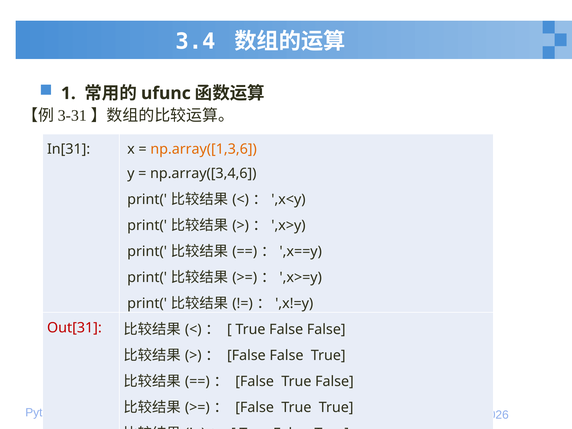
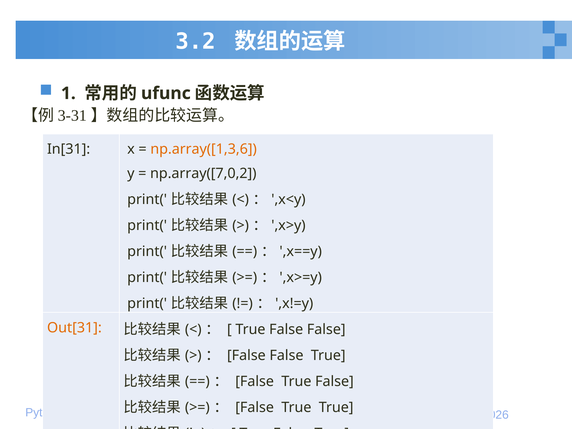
3.4: 3.4 -> 3.2
np.array([3,4,6: np.array([3,4,6 -> np.array([7,0,2
Out[31 colour: red -> orange
